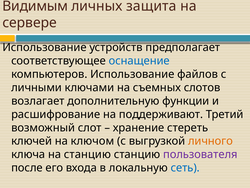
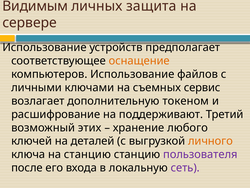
оснащение colour: blue -> orange
слотов: слотов -> сервис
функции: функции -> токеном
слот: слот -> этих
стереть: стереть -> любого
ключом: ключом -> деталей
сеть colour: blue -> purple
